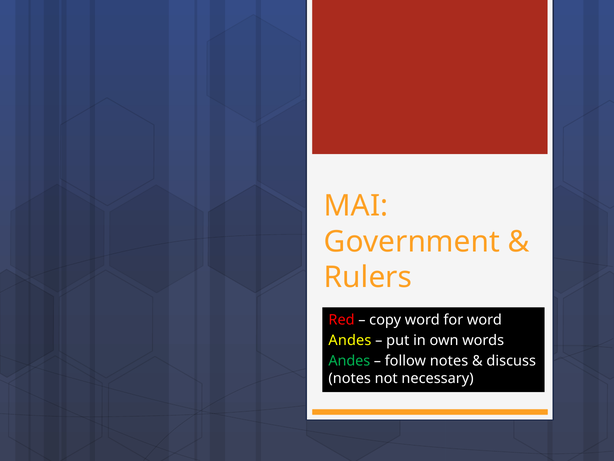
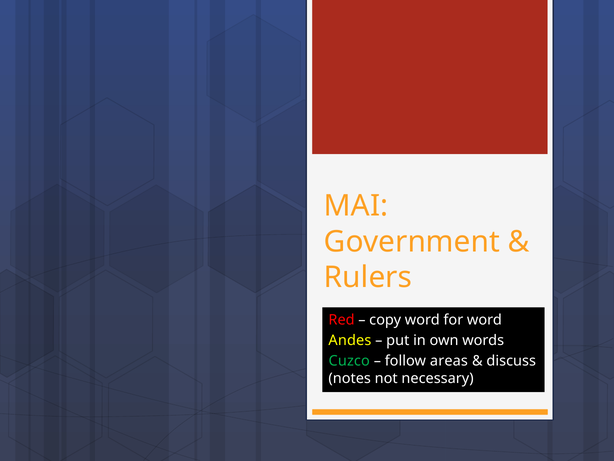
Andes at (349, 361): Andes -> Cuzco
follow notes: notes -> areas
